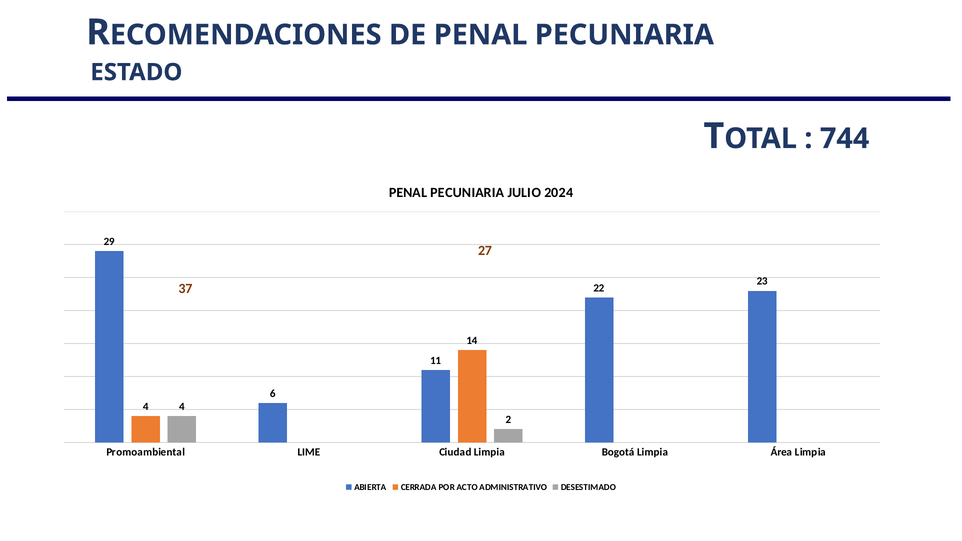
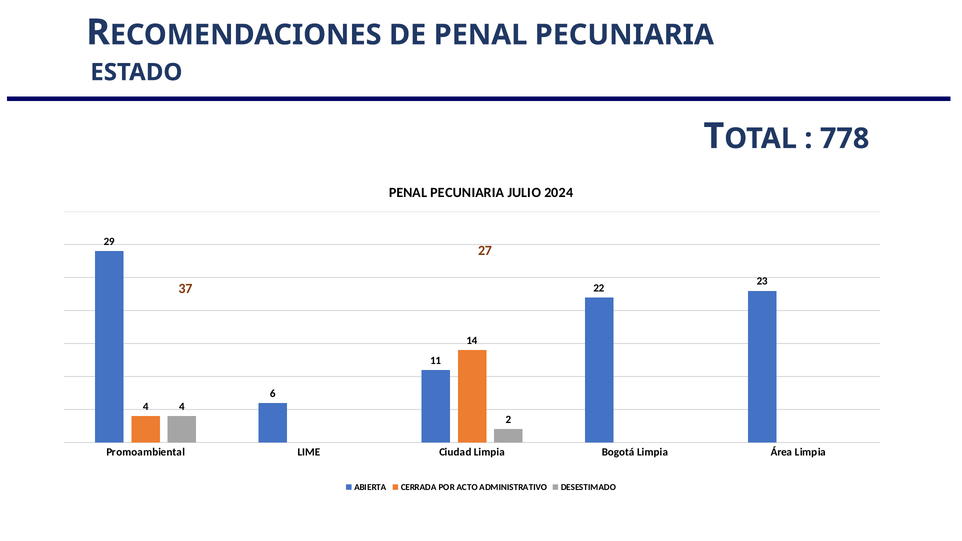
744: 744 -> 778
